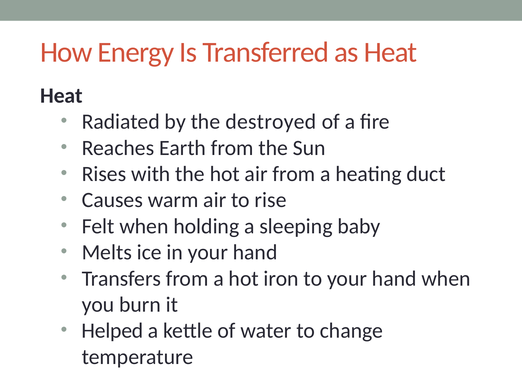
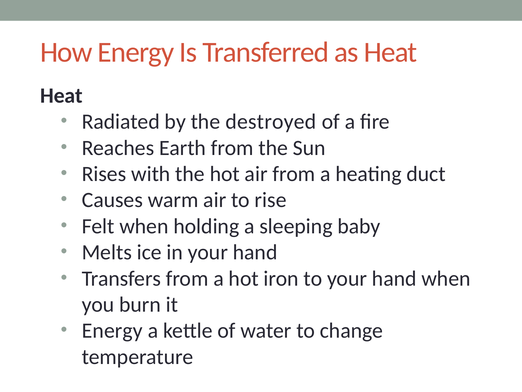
Helped at (112, 330): Helped -> Energy
